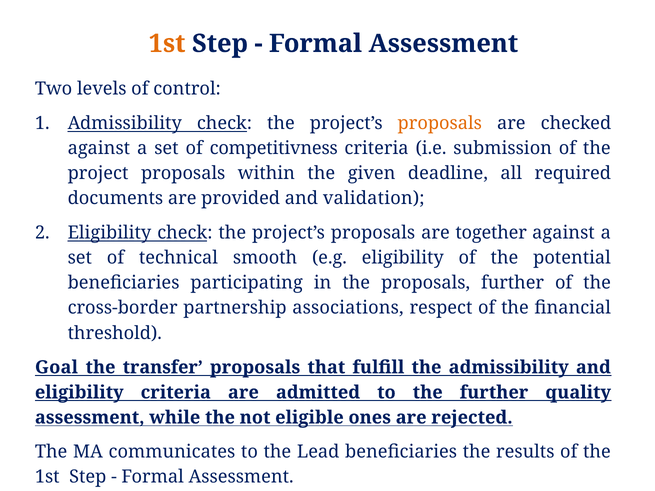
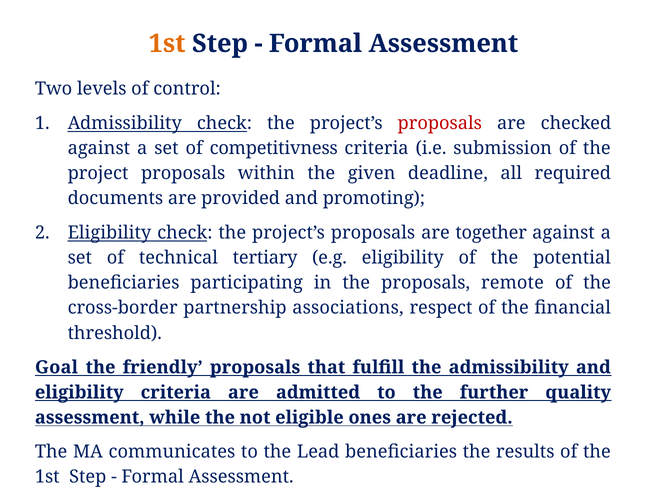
proposals at (440, 123) colour: orange -> red
validation: validation -> promoting
smooth: smooth -> tertiary
proposals further: further -> remote
transfer: transfer -> friendly
